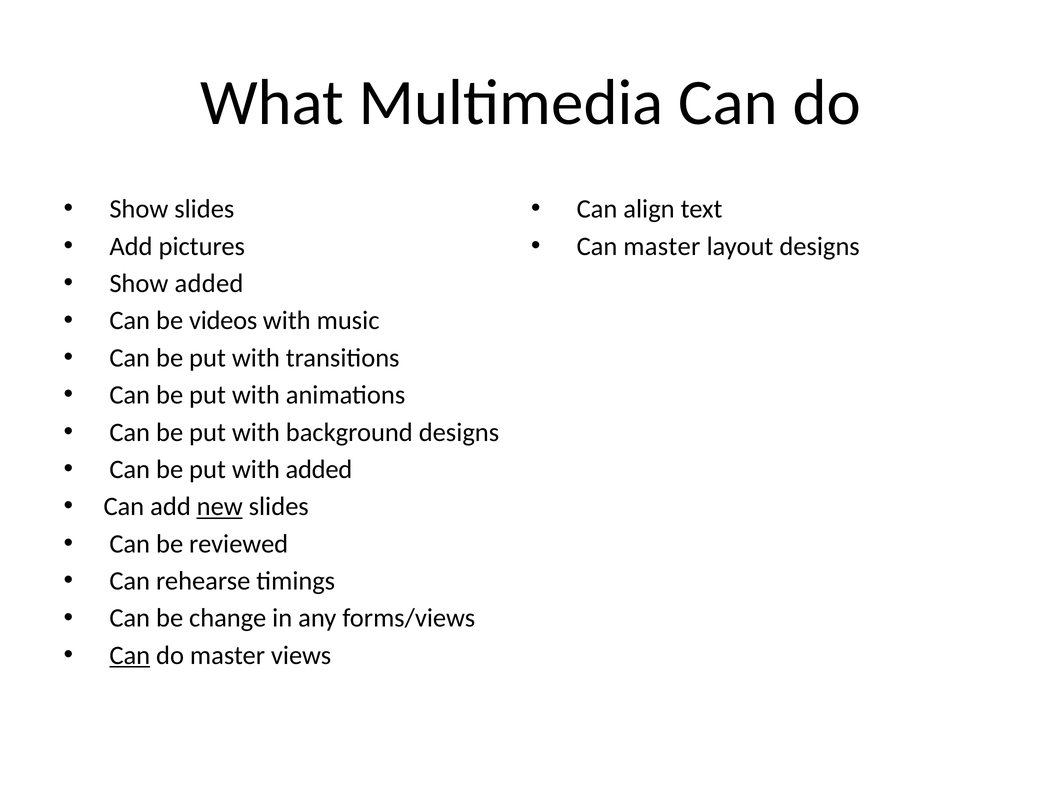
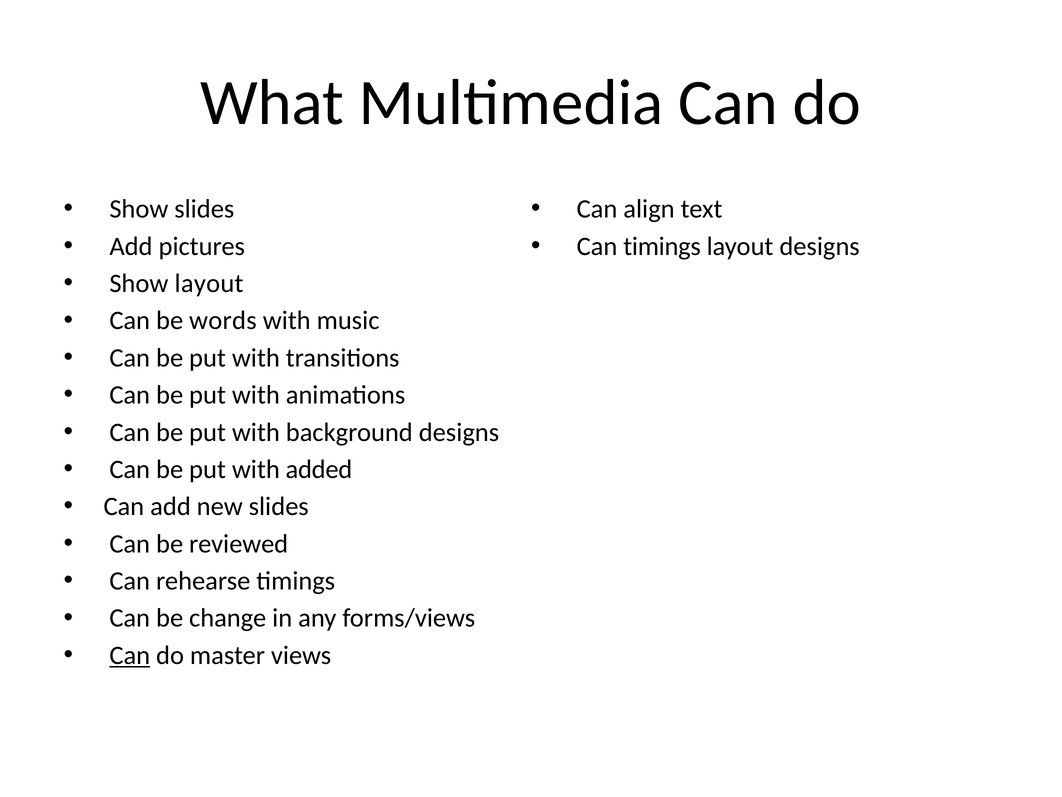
Can master: master -> timings
Show added: added -> layout
videos: videos -> words
new underline: present -> none
